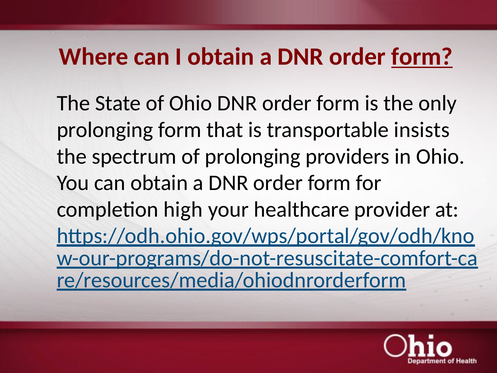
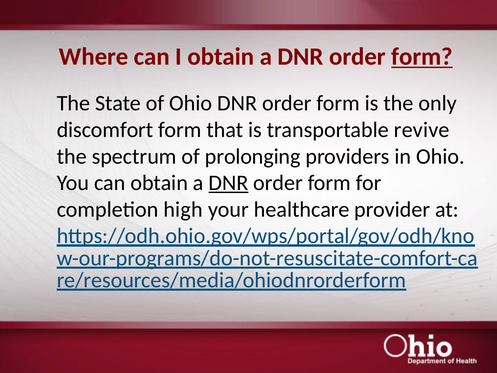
prolonging at (105, 130): prolonging -> discomfort
insists: insists -> revive
DNR at (228, 183) underline: none -> present
